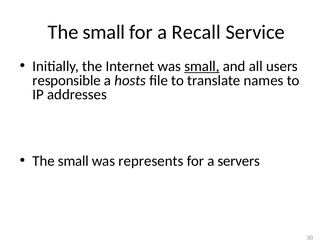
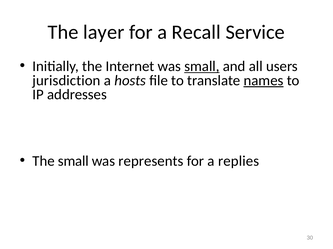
small at (104, 32): small -> layer
responsible: responsible -> jurisdiction
names underline: none -> present
servers: servers -> replies
